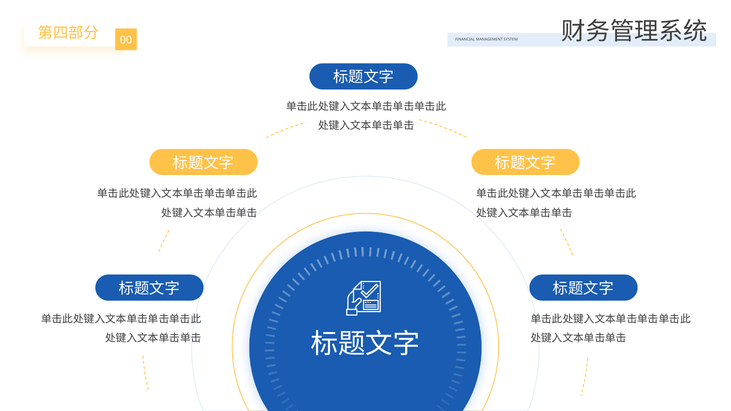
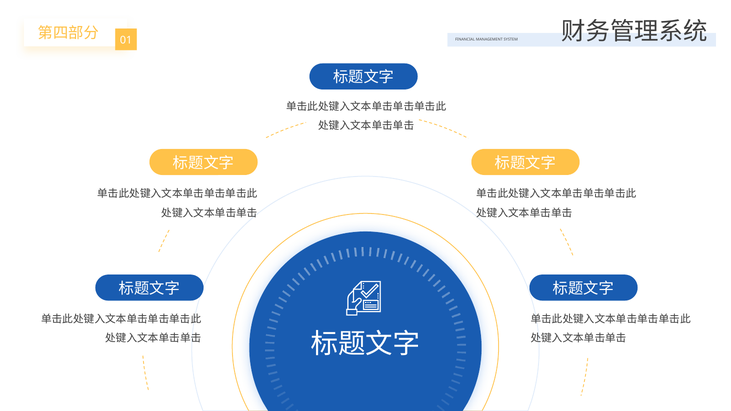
00: 00 -> 01
